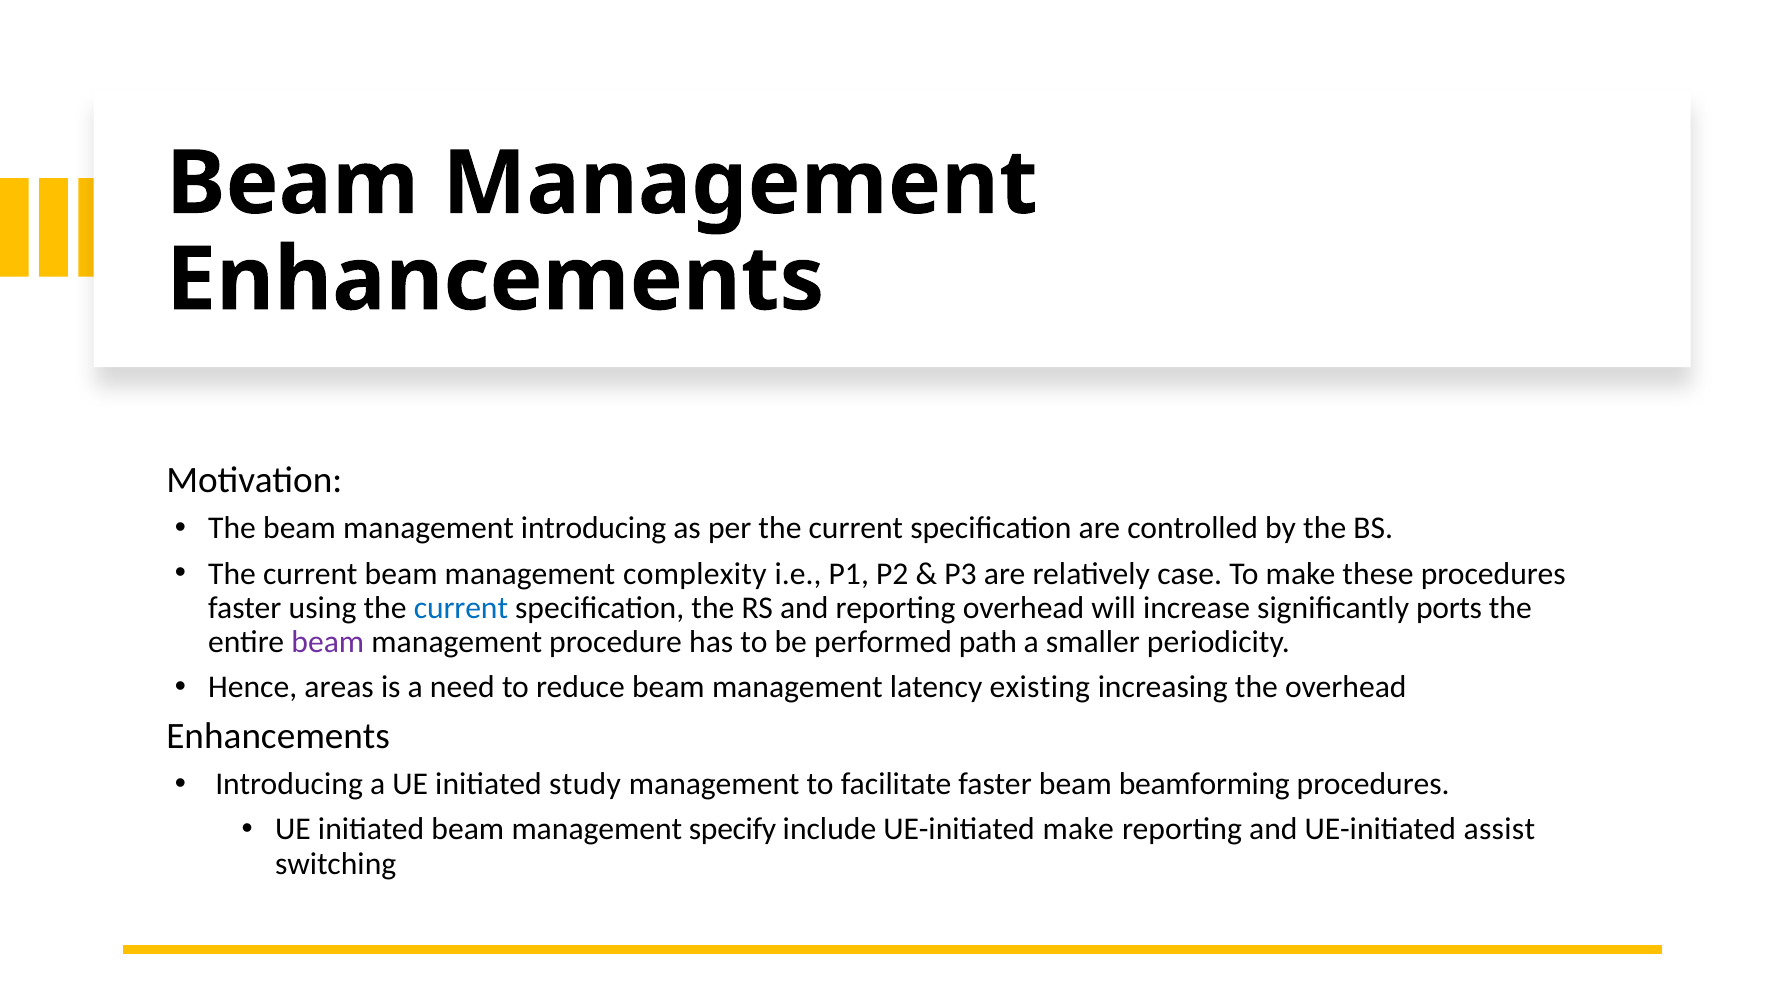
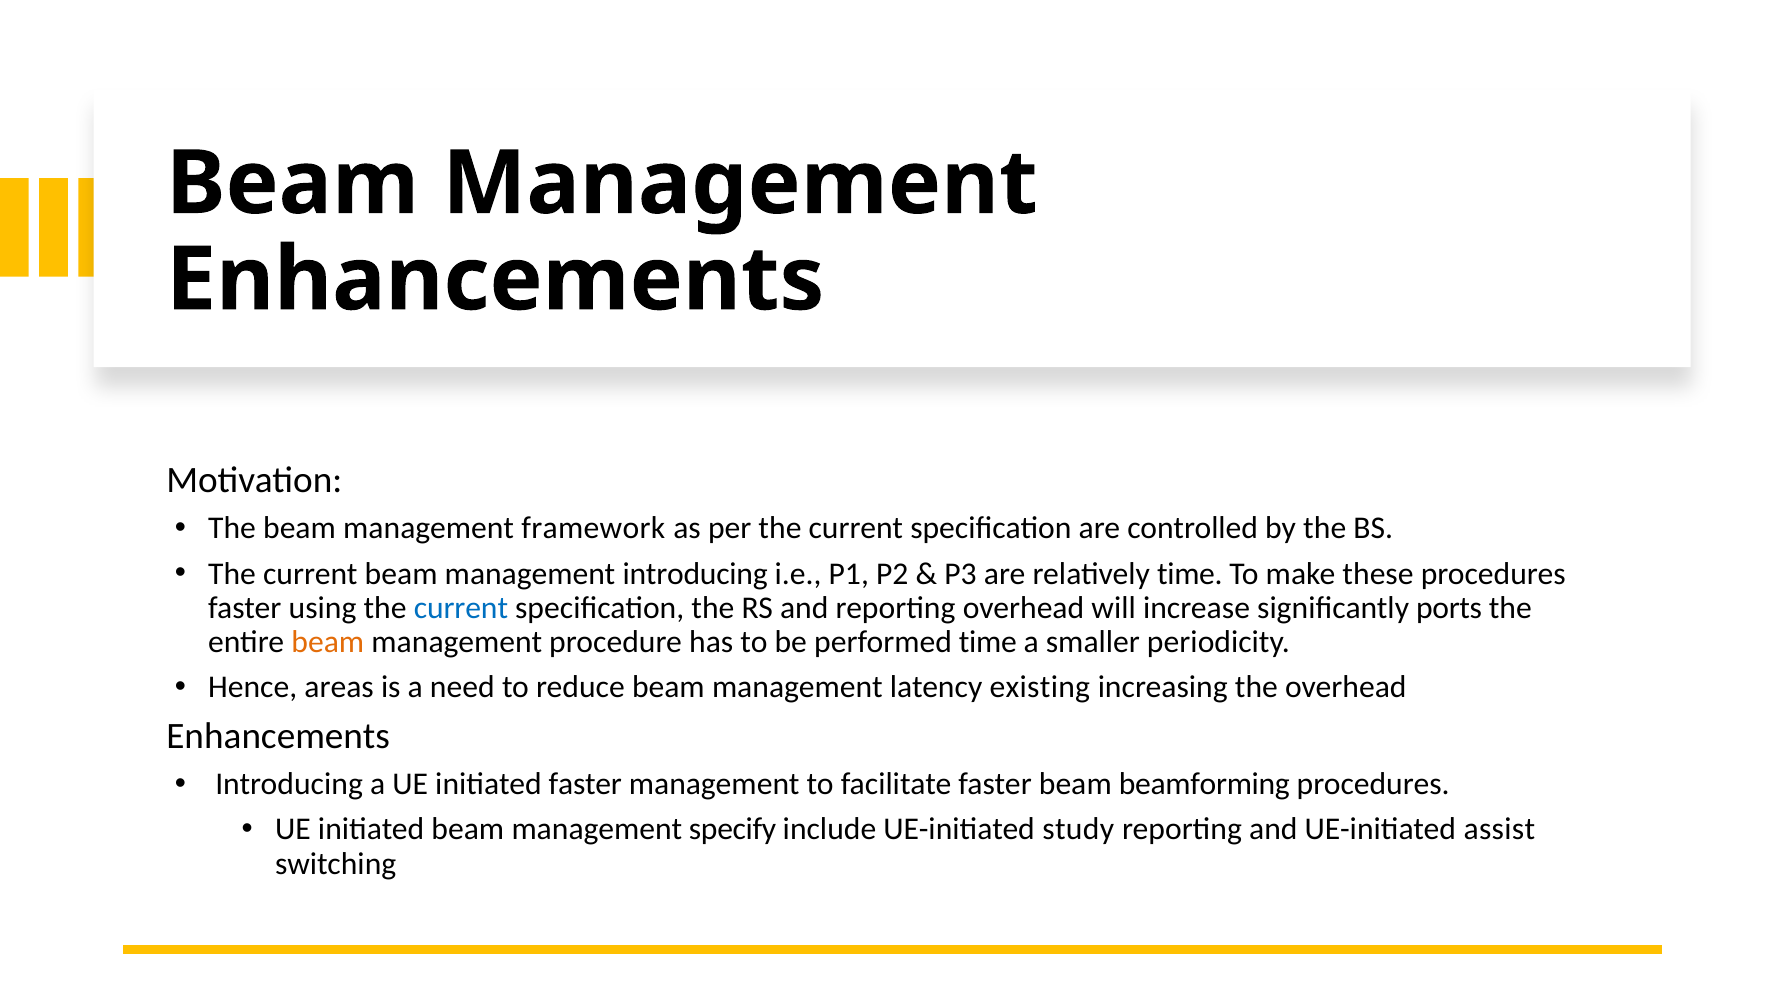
management introducing: introducing -> framework
management complexity: complexity -> introducing
relatively case: case -> time
beam at (328, 642) colour: purple -> orange
performed path: path -> time
initiated study: study -> faster
UE-initiated make: make -> study
